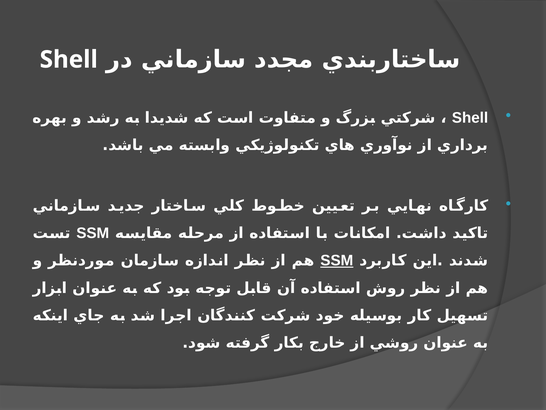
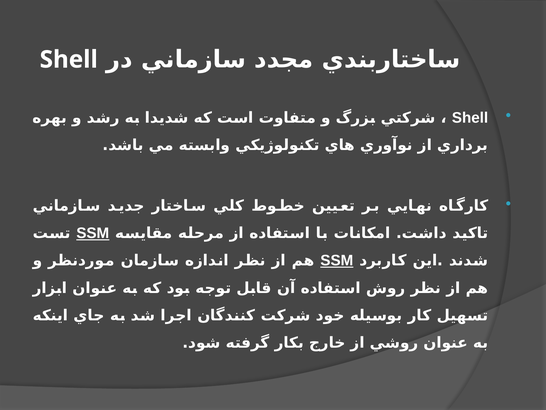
SSM at (93, 233) underline: none -> present
